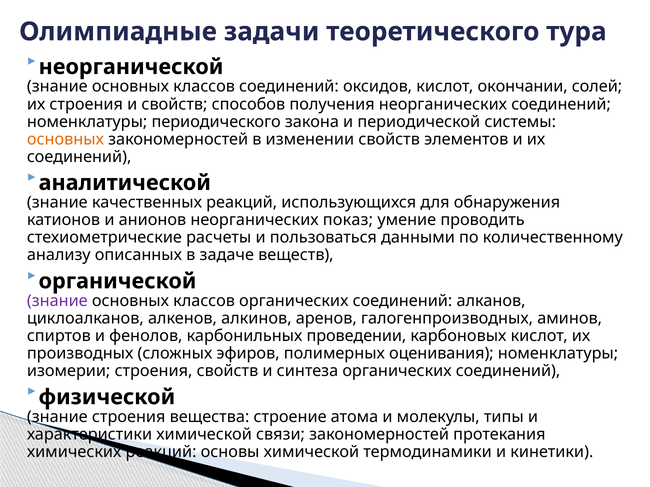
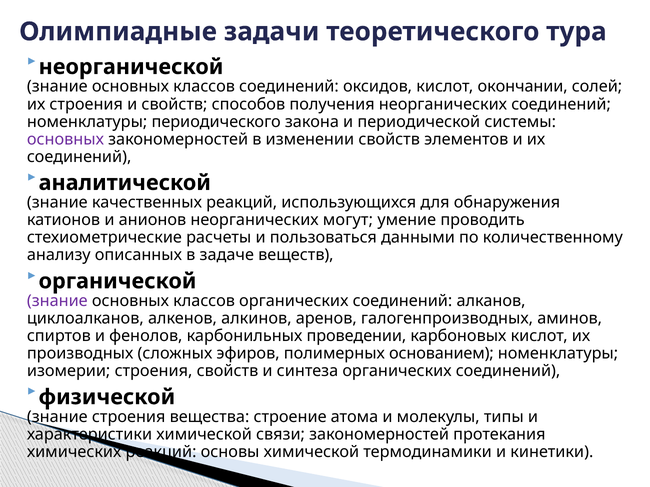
основных at (65, 139) colour: orange -> purple
показ: показ -> могут
оценивания: оценивания -> основанием
